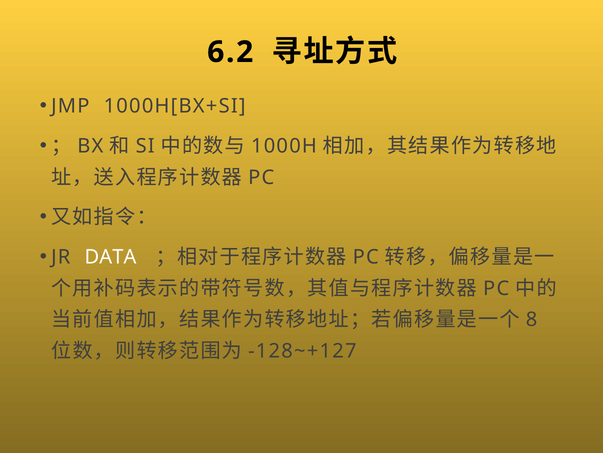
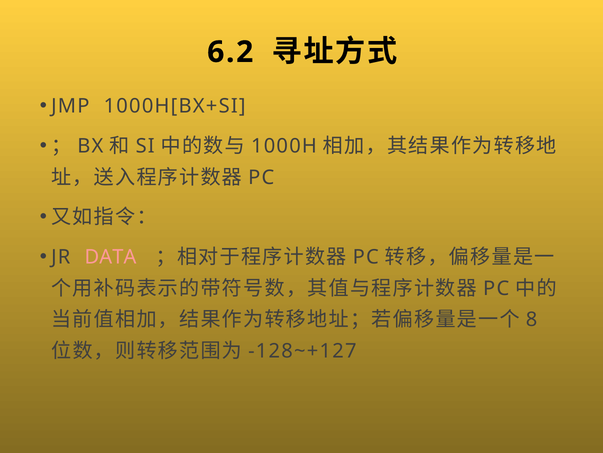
DATA colour: white -> pink
